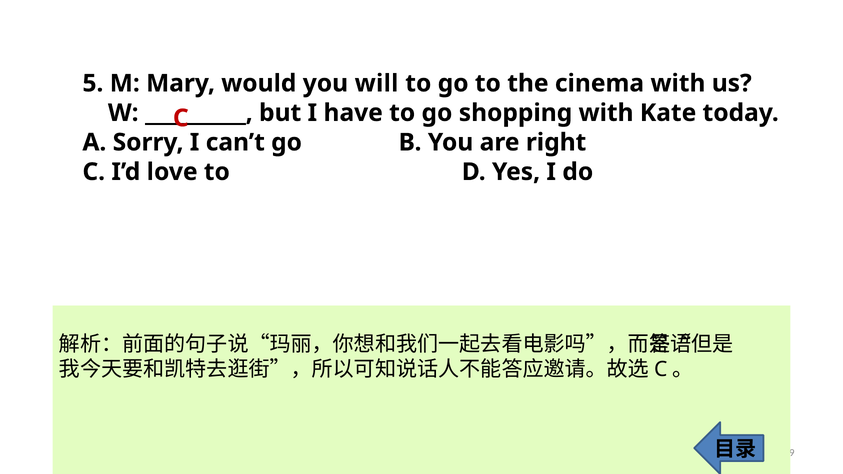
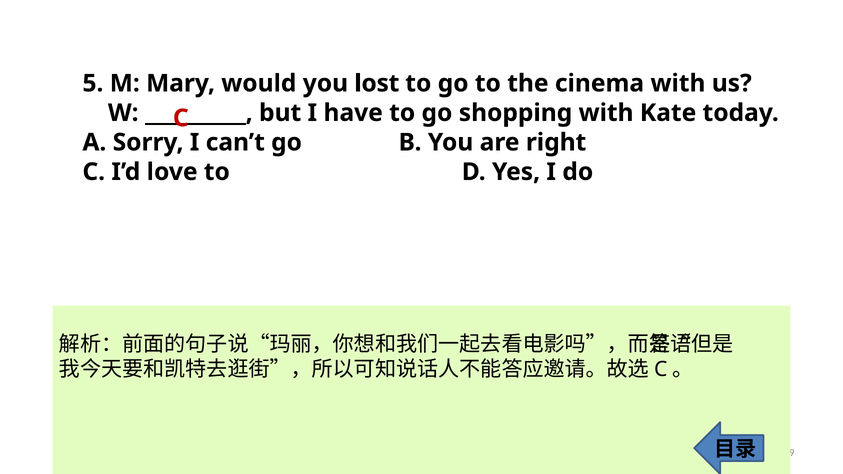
will: will -> lost
